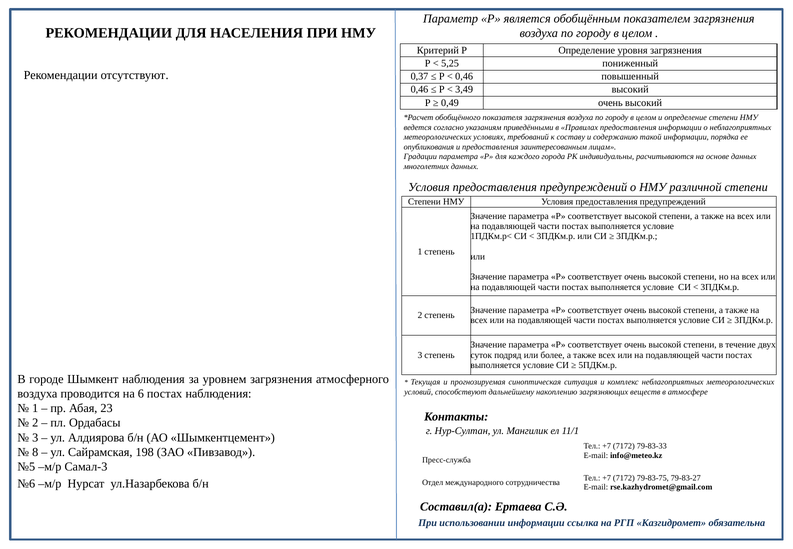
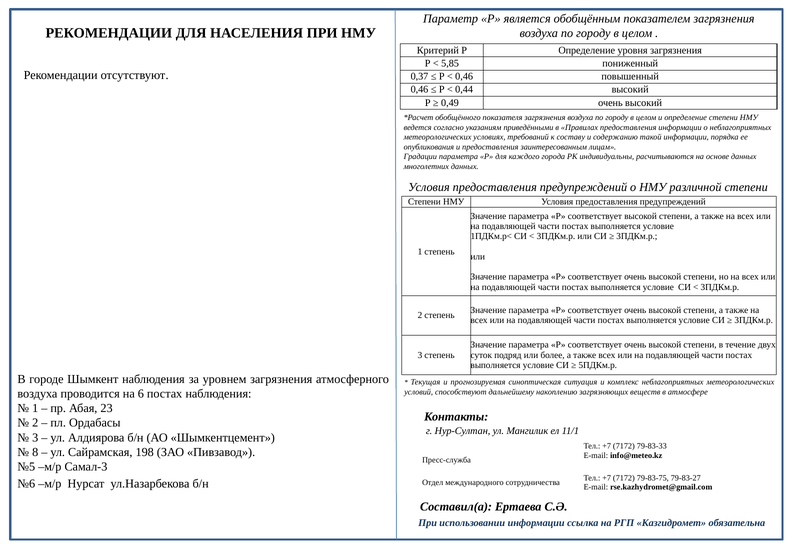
5,25: 5,25 -> 5,85
3,49: 3,49 -> 0,44
